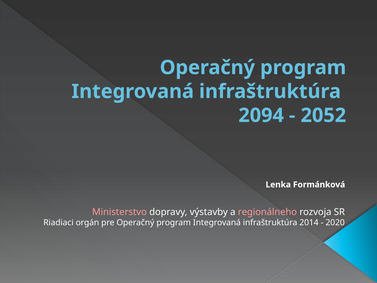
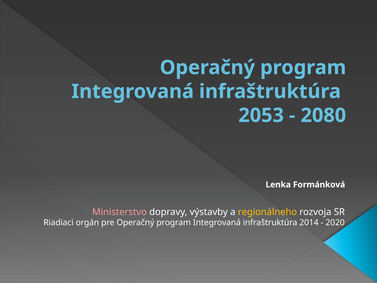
2094: 2094 -> 2053
2052: 2052 -> 2080
regionálneho colour: pink -> yellow
